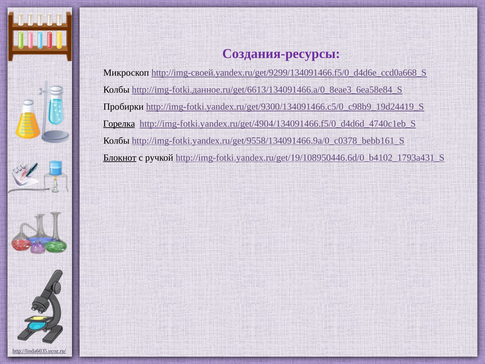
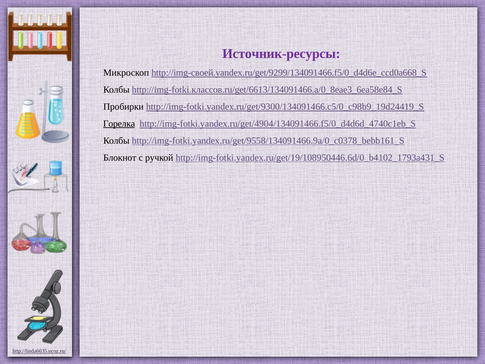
Создания-ресурсы: Создания-ресурсы -> Источник-ресурсы
http://img-fotki.данное.ru/get/6613/134091466.a/0_8eae3_6ea58e84_S: http://img-fotki.данное.ru/get/6613/134091466.a/0_8eae3_6ea58e84_S -> http://img-fotki.классов.ru/get/6613/134091466.a/0_8eae3_6ea58e84_S
Блокнот underline: present -> none
